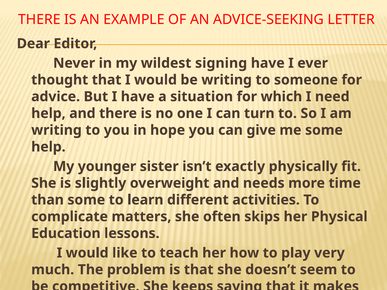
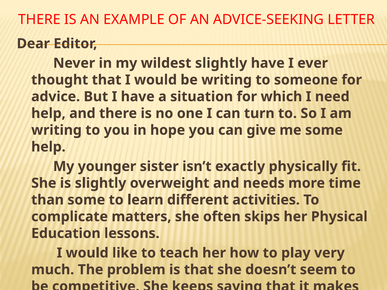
wildest signing: signing -> slightly
